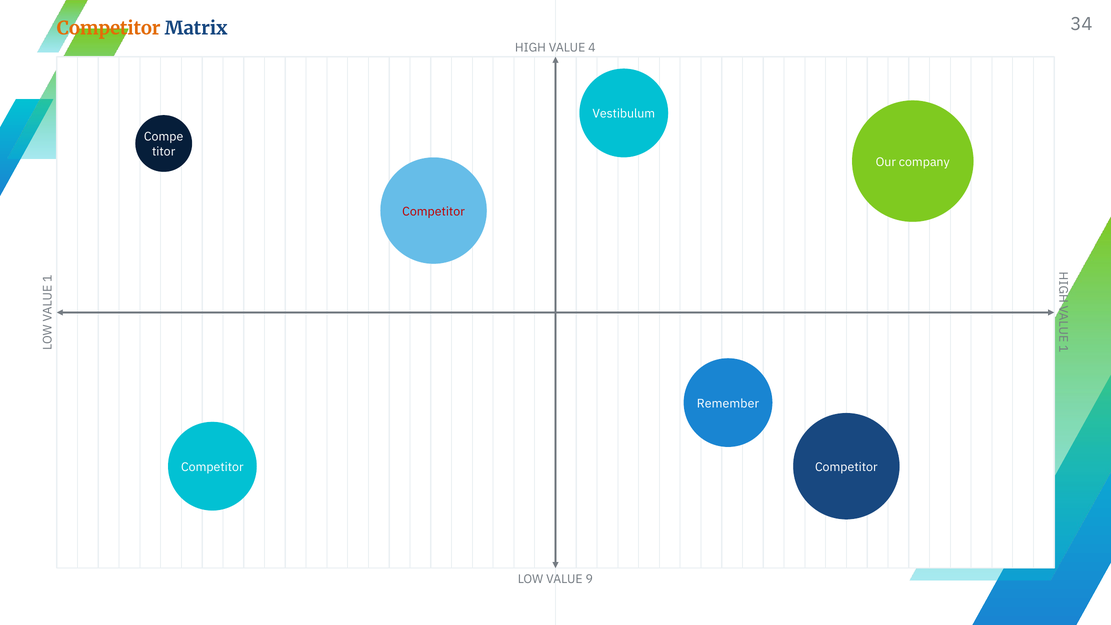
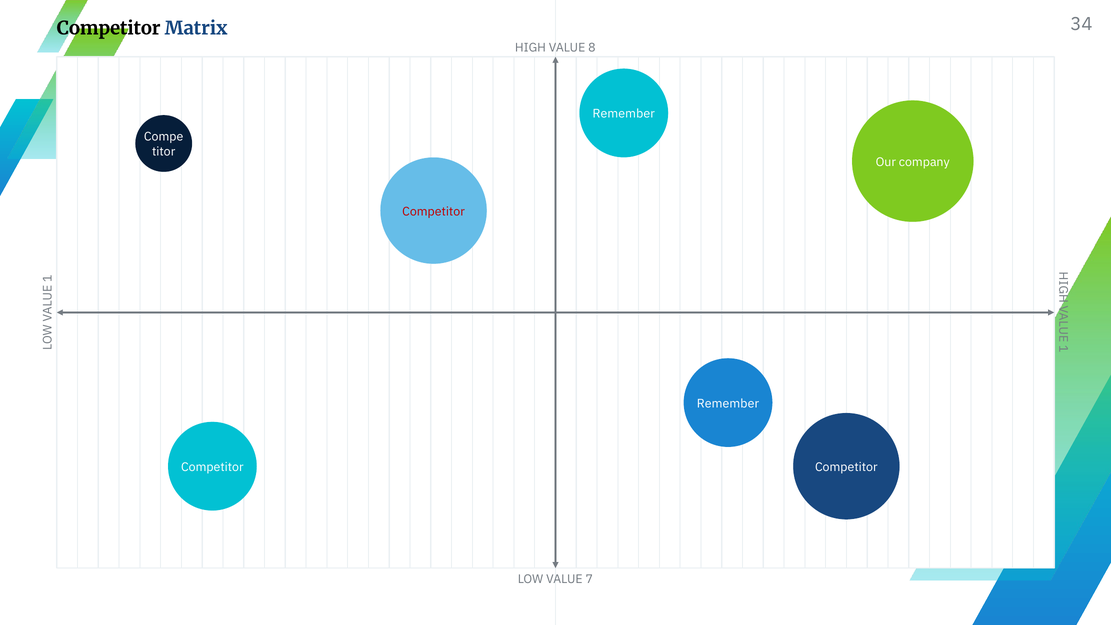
Competitor at (109, 28) colour: orange -> black
4: 4 -> 8
Vestibulum at (624, 114): Vestibulum -> Remember
9: 9 -> 7
